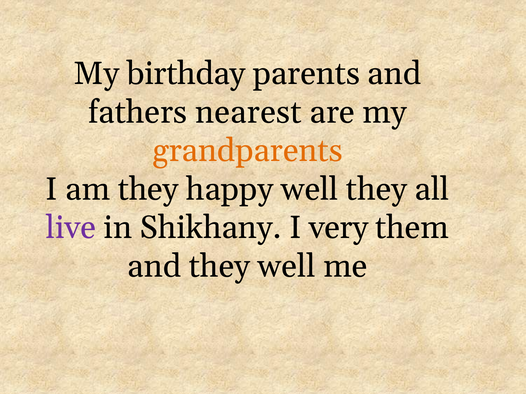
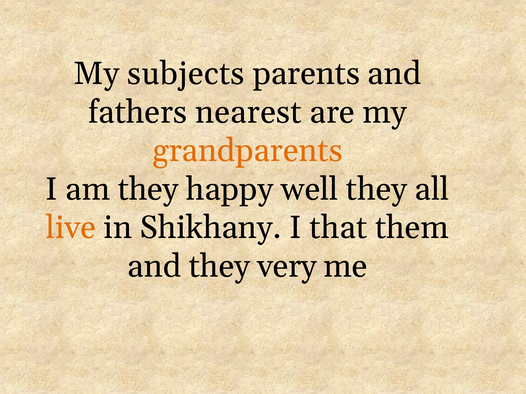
birthday: birthday -> subjects
live colour: purple -> orange
very: very -> that
they well: well -> very
